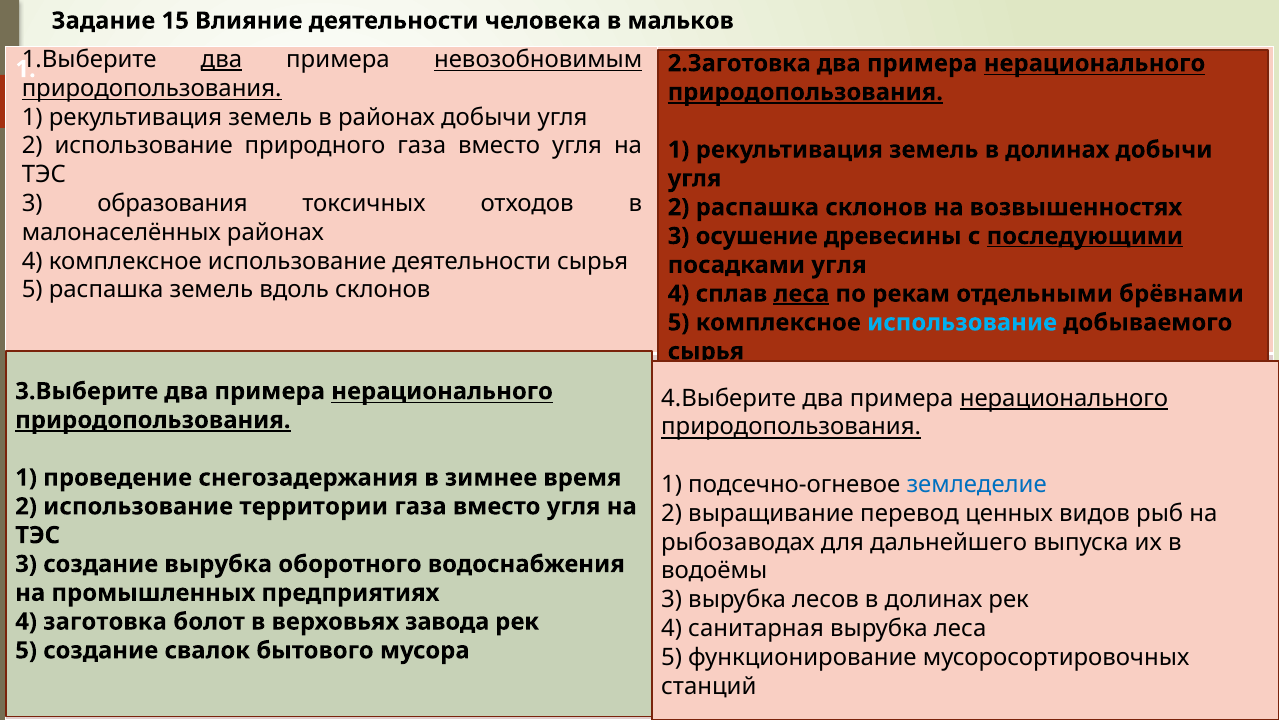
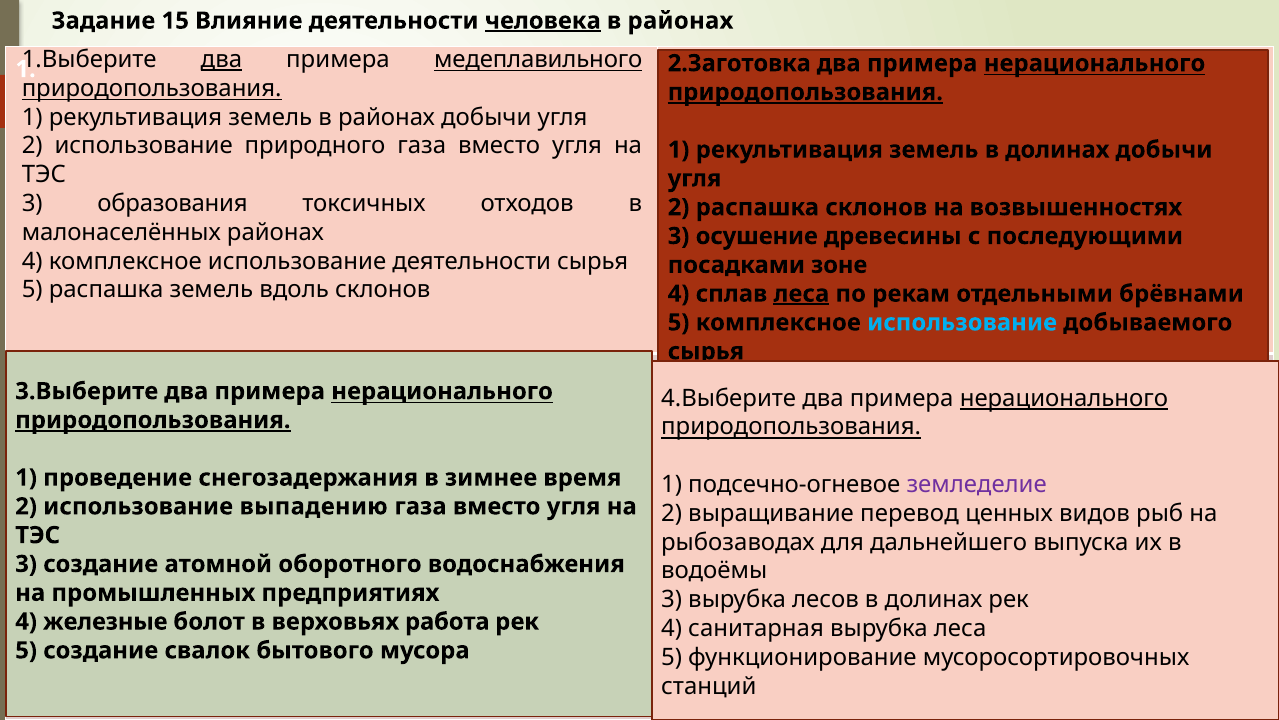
человека underline: none -> present
мальков at (681, 21): мальков -> районах
невозобновимым: невозобновимым -> медеплавильного
последующими underline: present -> none
посадками угля: угля -> зоне
земледелие colour: blue -> purple
территории: территории -> выпадению
создание вырубка: вырубка -> атомной
заготовка: заготовка -> железные
завода: завода -> работа
